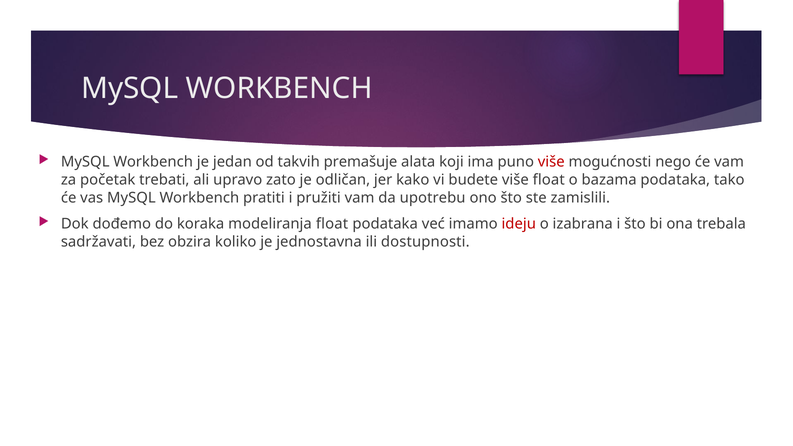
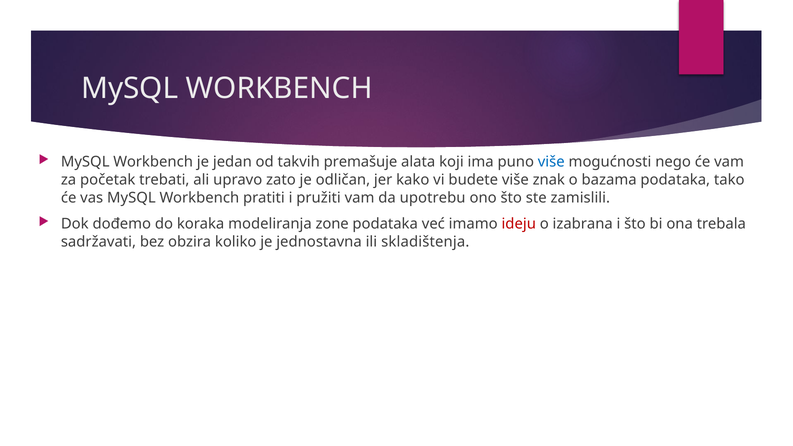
više at (551, 162) colour: red -> blue
više float: float -> znak
modeliranja float: float -> zone
dostupnosti: dostupnosti -> skladištenja
